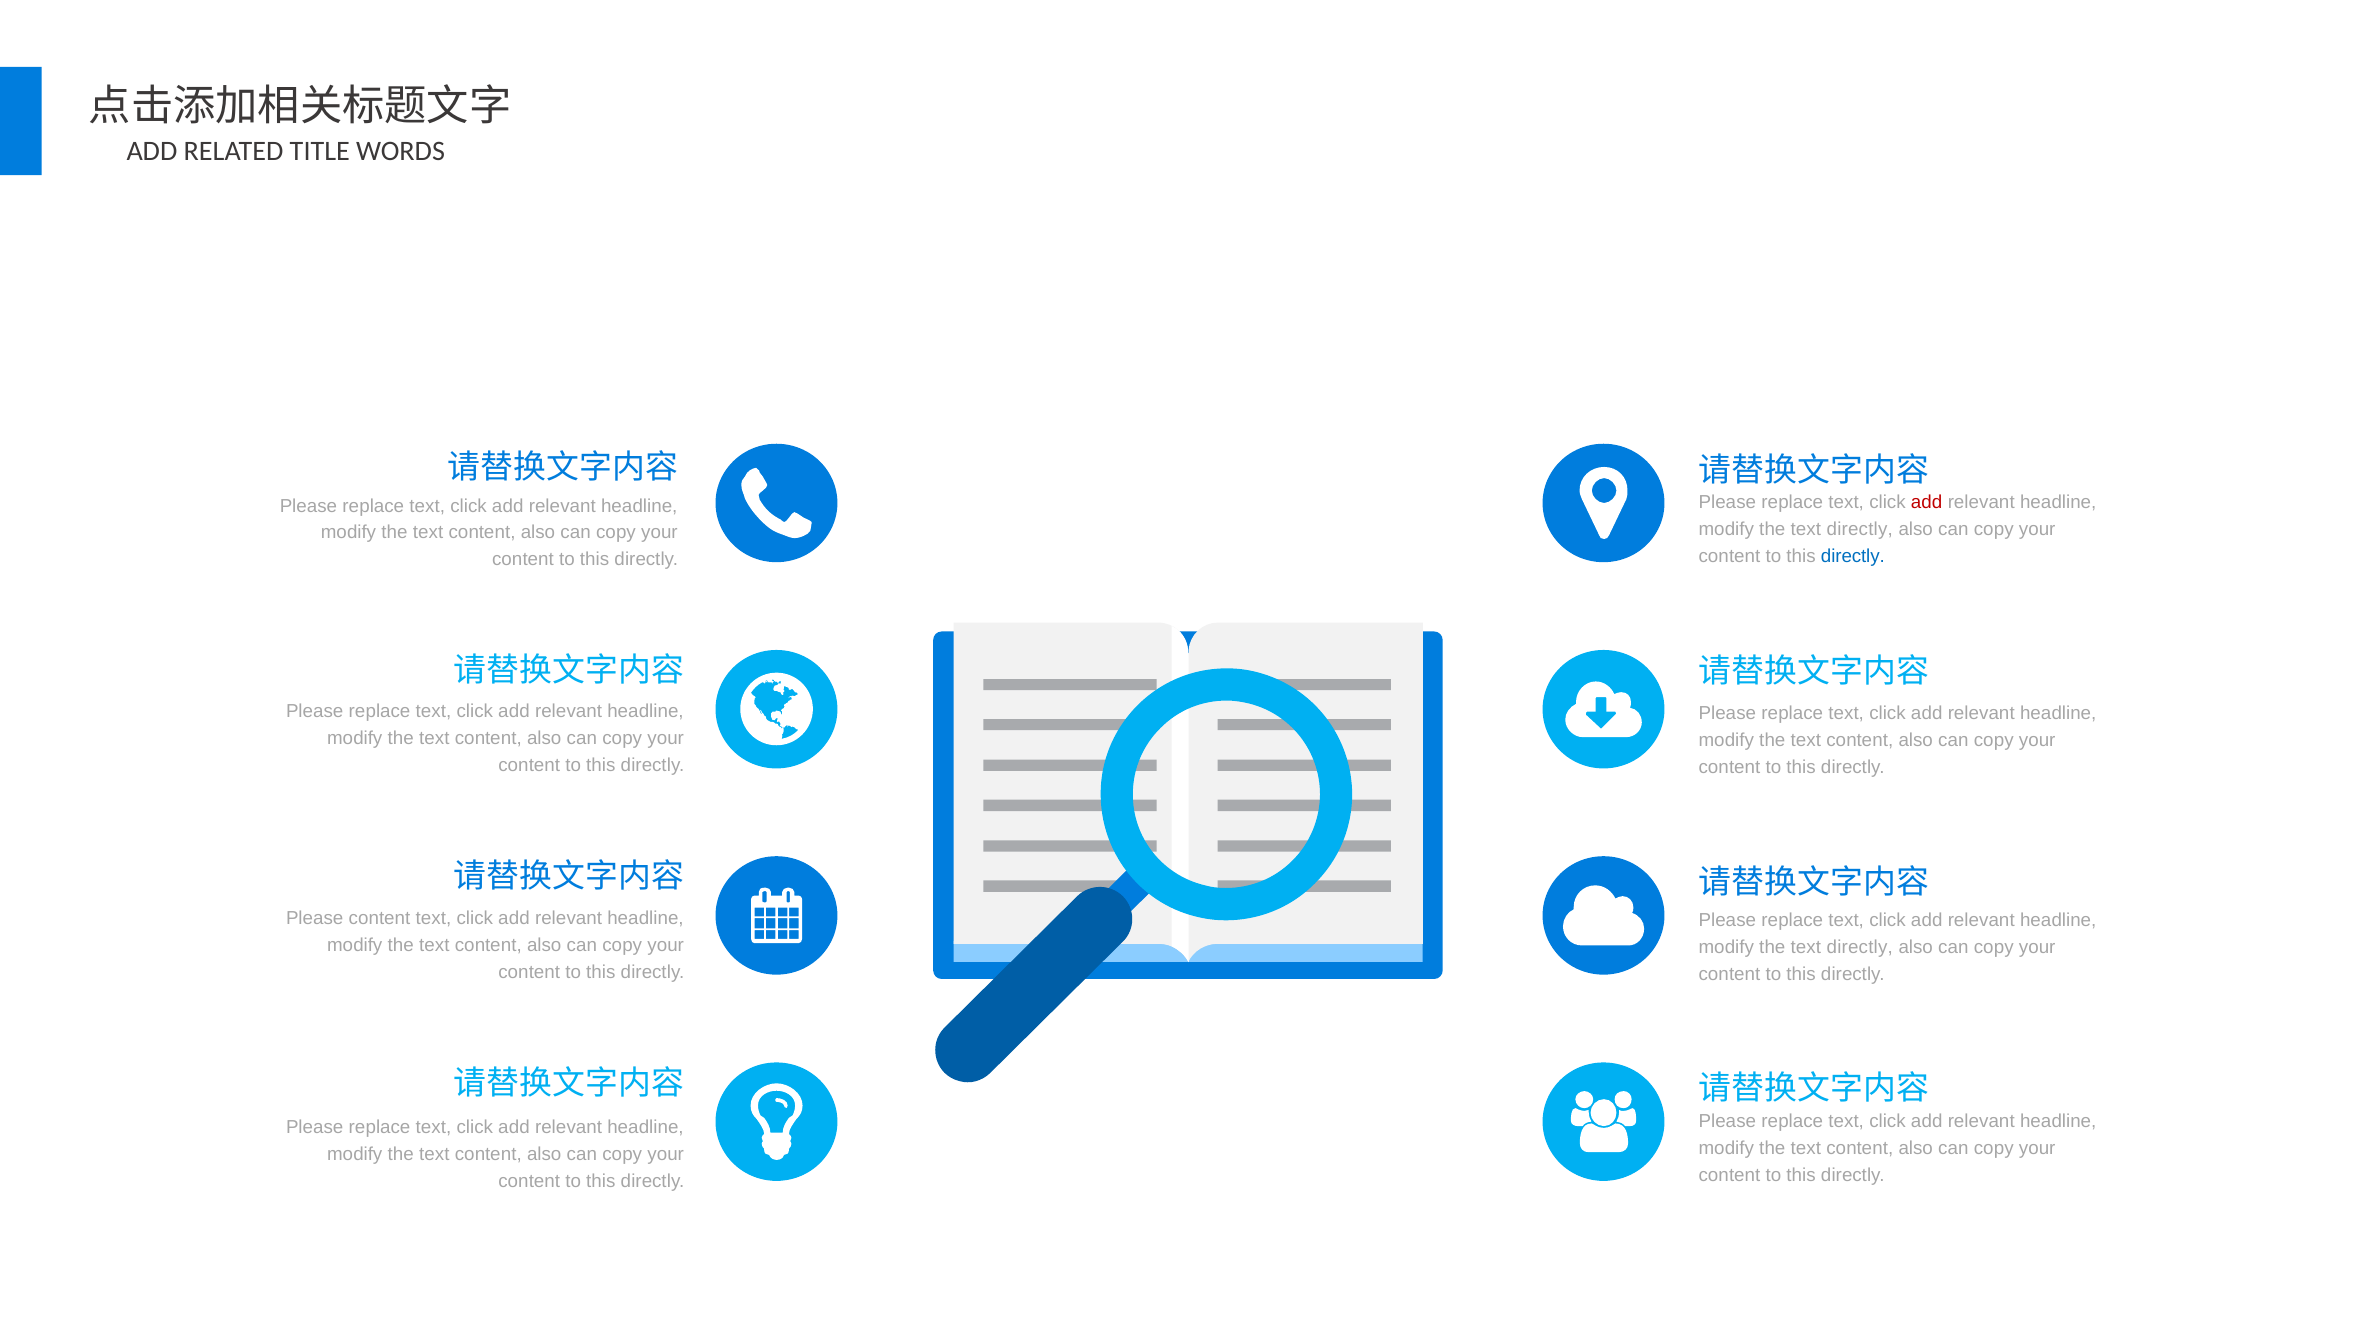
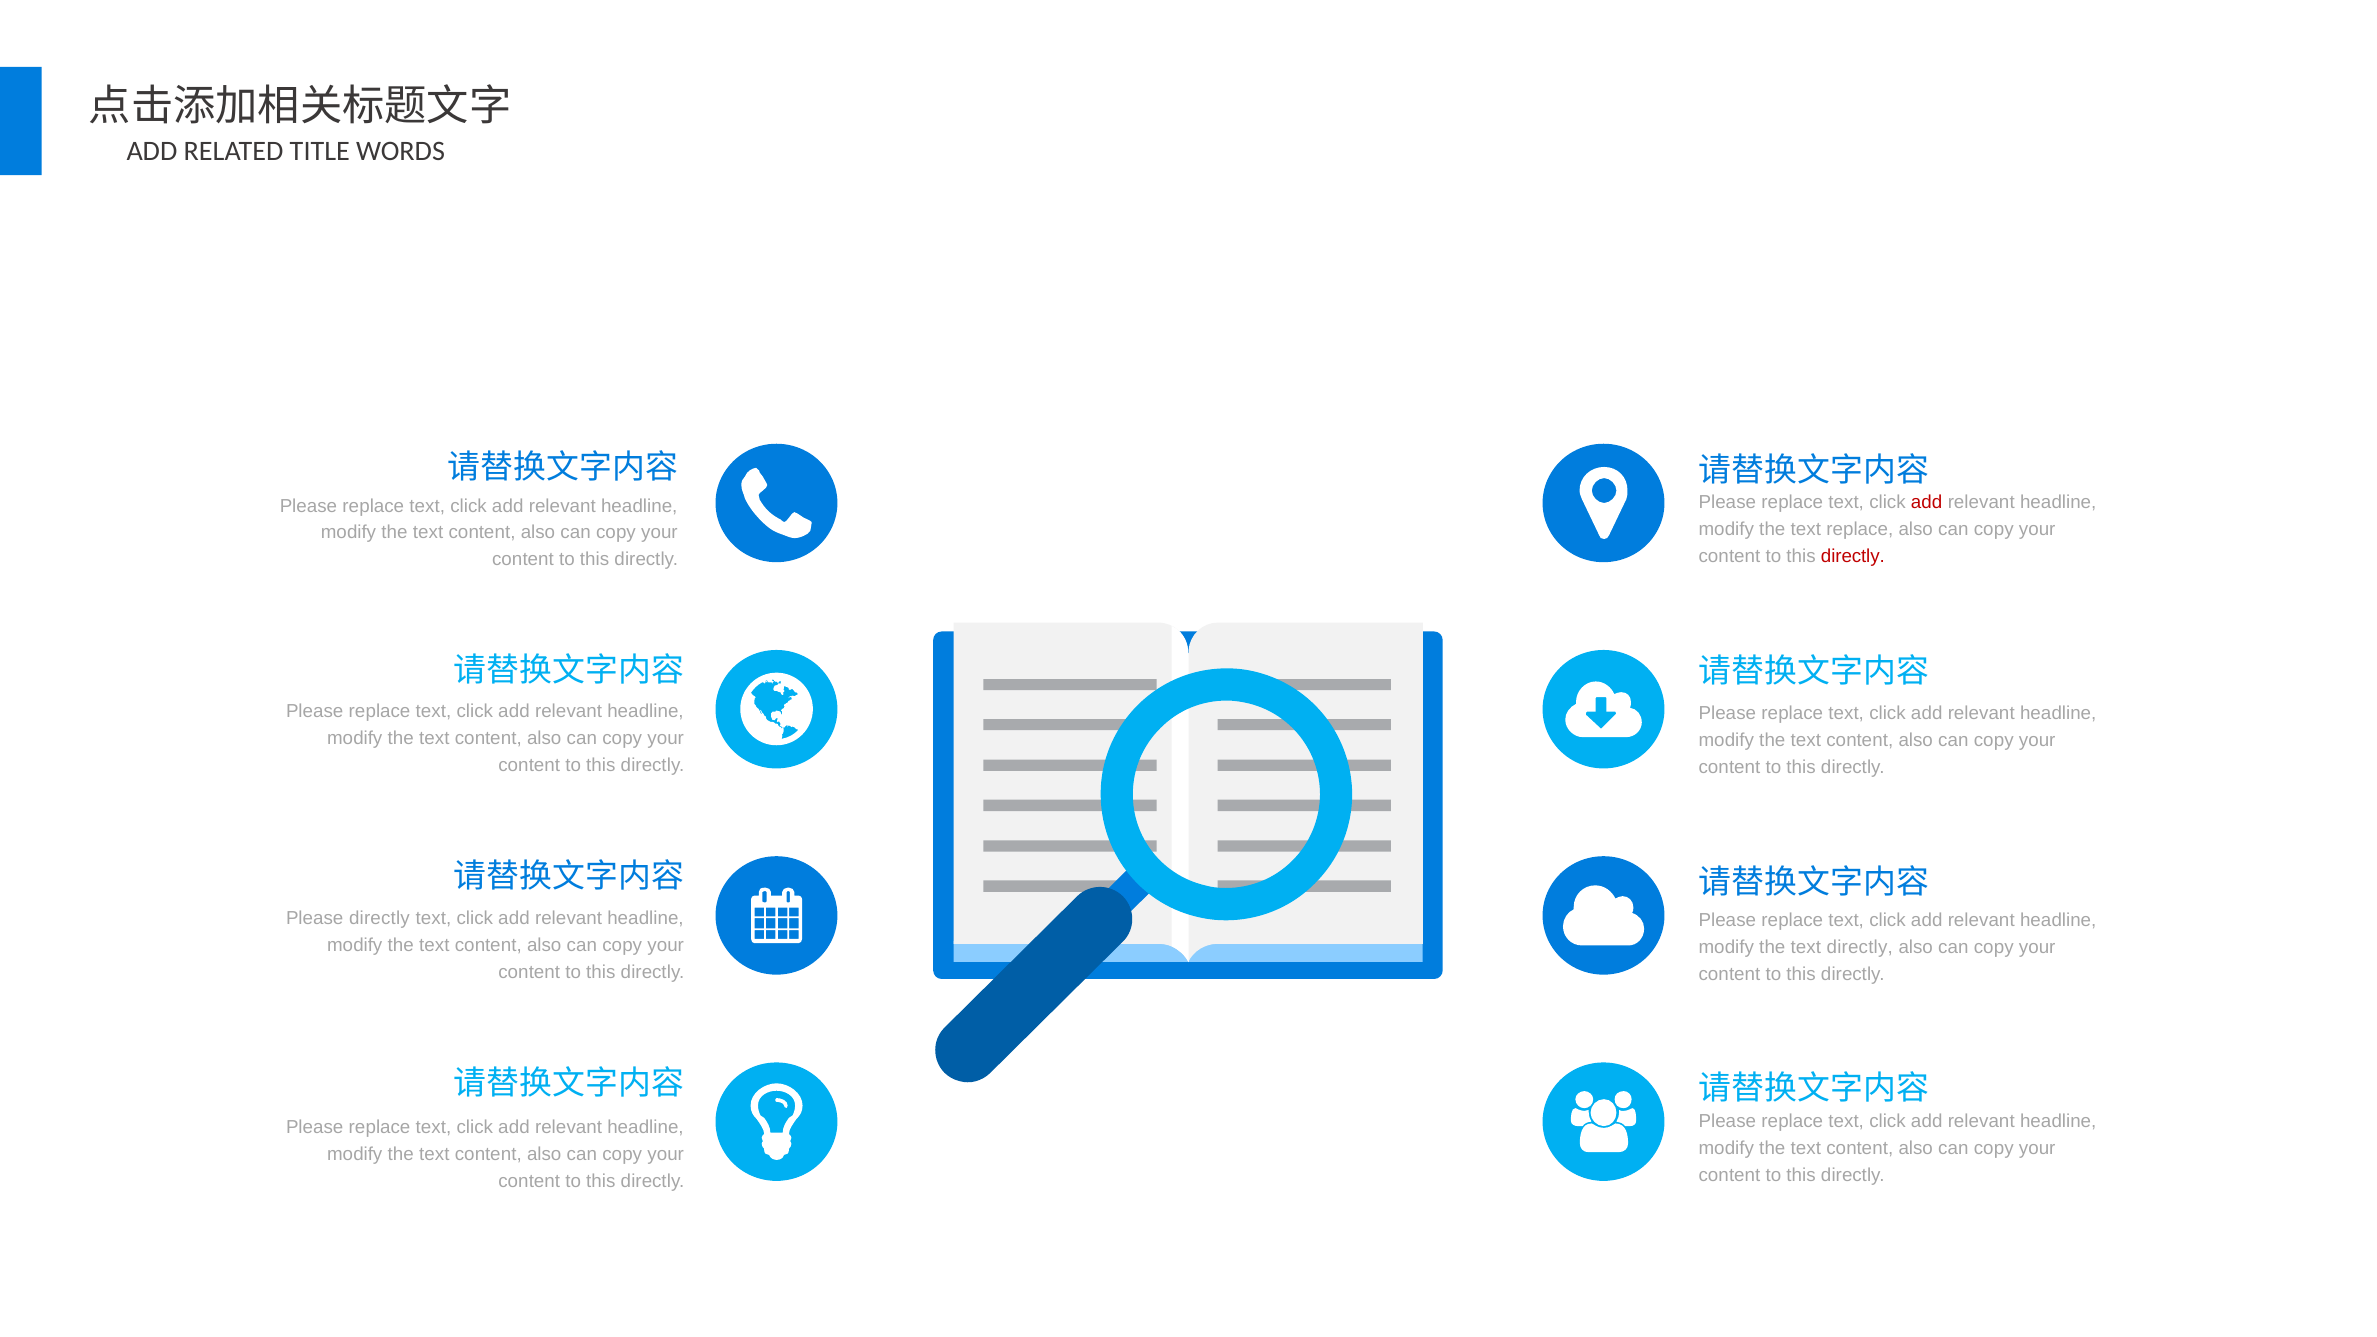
directly at (1860, 530): directly -> replace
directly at (1853, 556) colour: blue -> red
Please content: content -> directly
